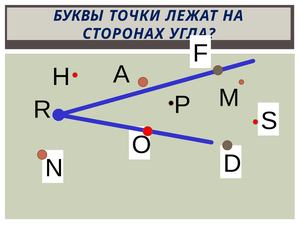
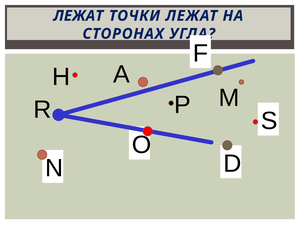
БУКВЫ at (78, 16): БУКВЫ -> ЛЕЖАТ
